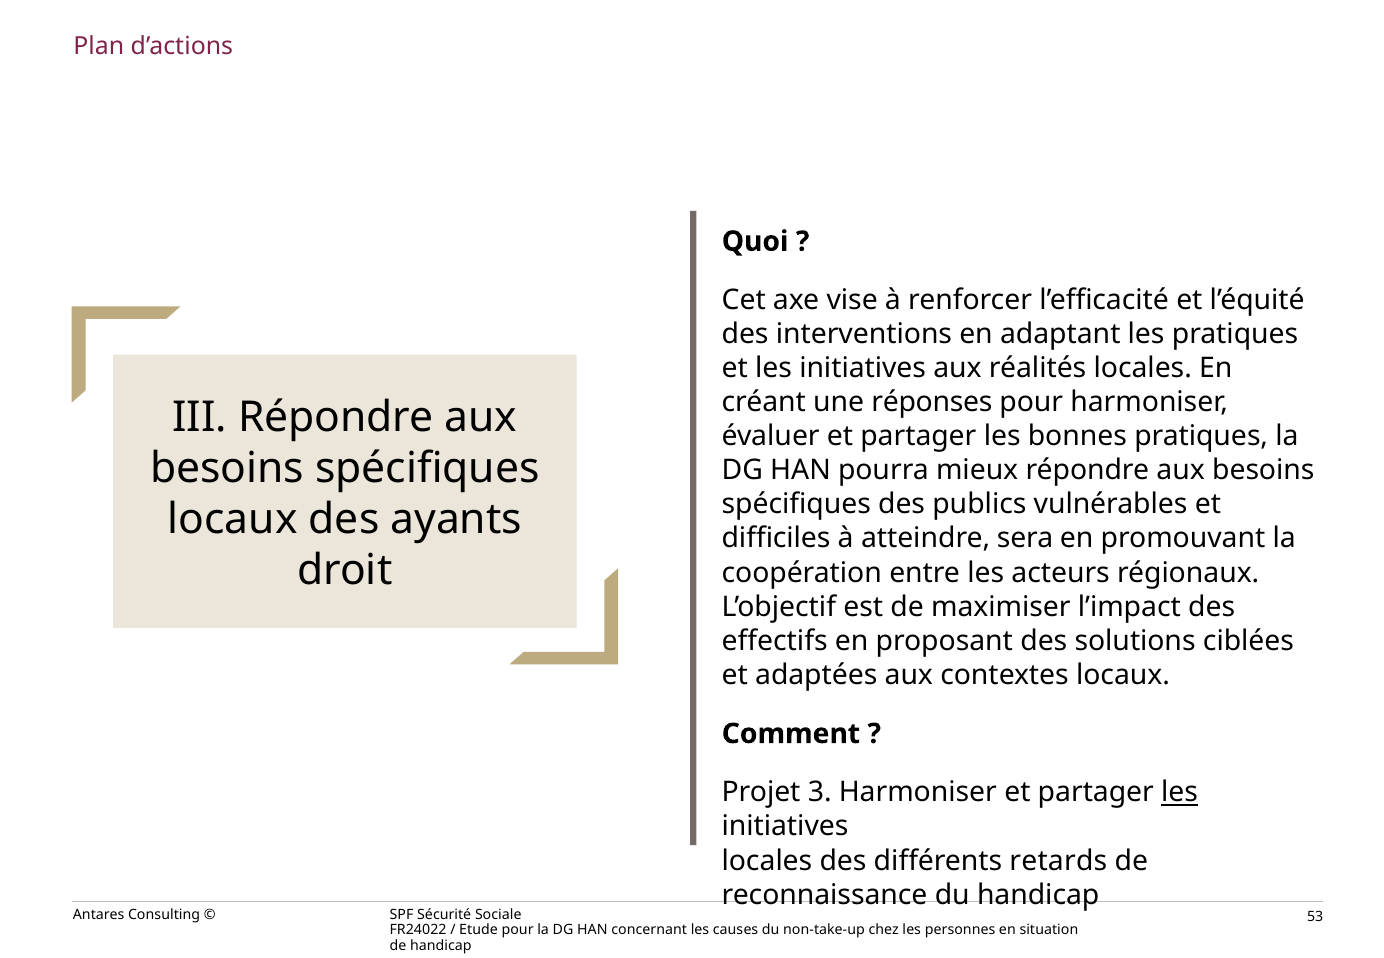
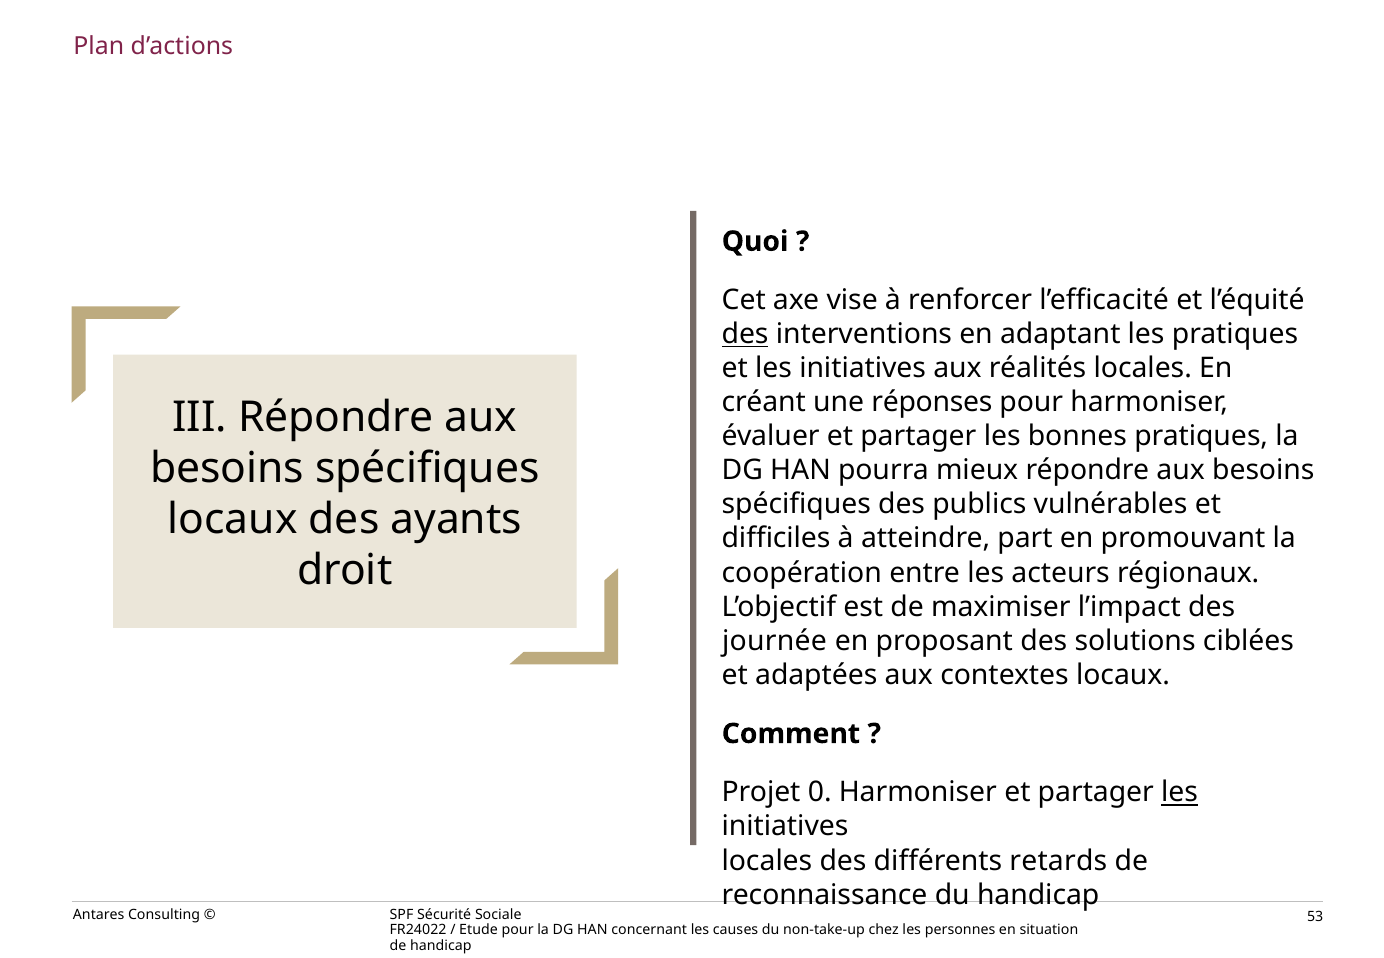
des at (745, 334) underline: none -> present
sera: sera -> part
effectifs: effectifs -> journée
3: 3 -> 0
